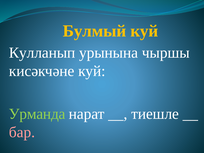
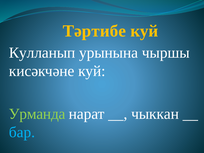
Булмый: Булмый -> Тәртибе
тиешле: тиешле -> чыккан
бар colour: pink -> light blue
